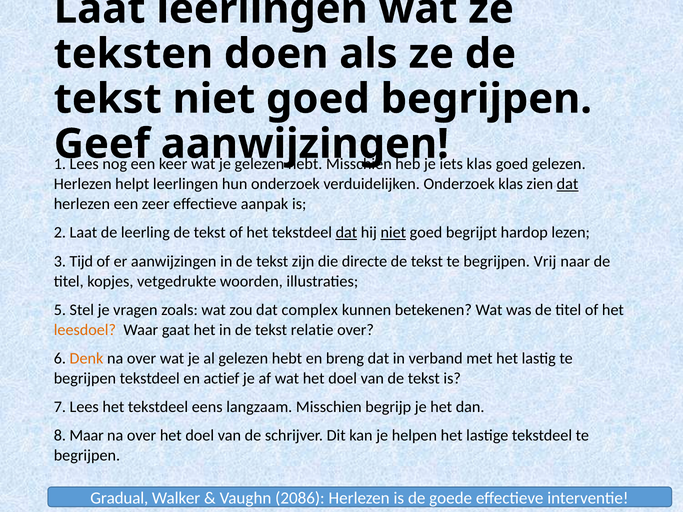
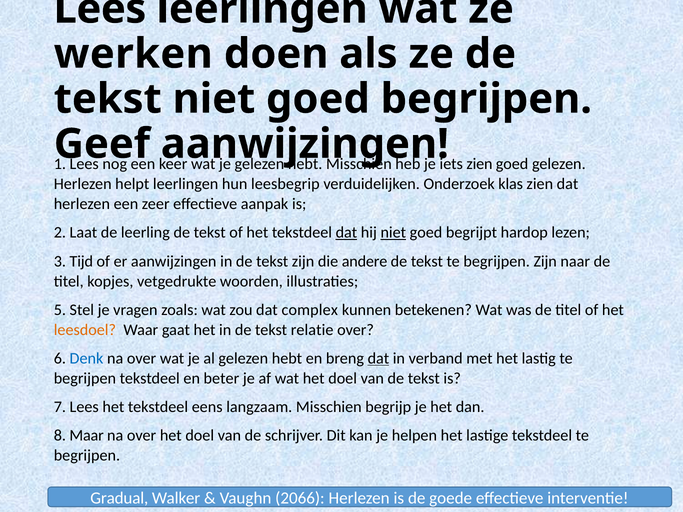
Laat at (100, 9): Laat -> Lees
teksten: teksten -> werken
klas at (479, 164): klas -> zien
hun onderzoek: onderzoek -> leesbegrip
dat at (568, 184) underline: present -> none
directe: directe -> andere
begrijpen Vrij: Vrij -> Zijn
Denk colour: orange -> blue
dat at (378, 358) underline: none -> present
actief: actief -> beter
2086: 2086 -> 2066
